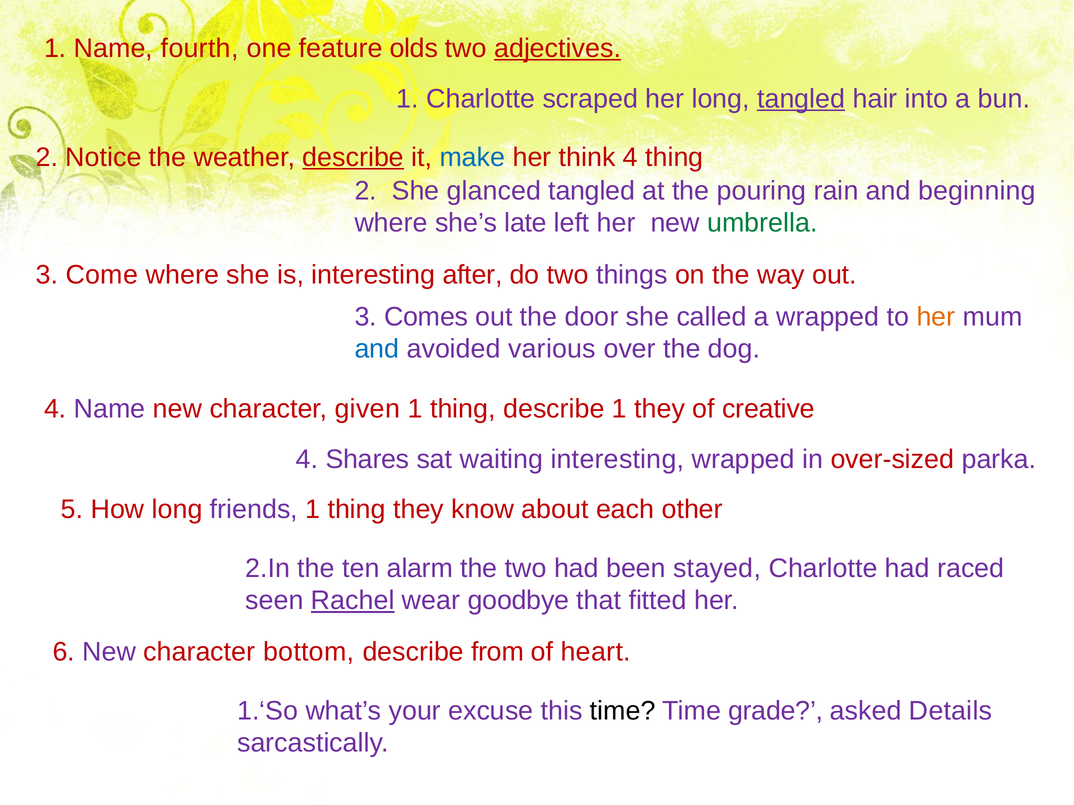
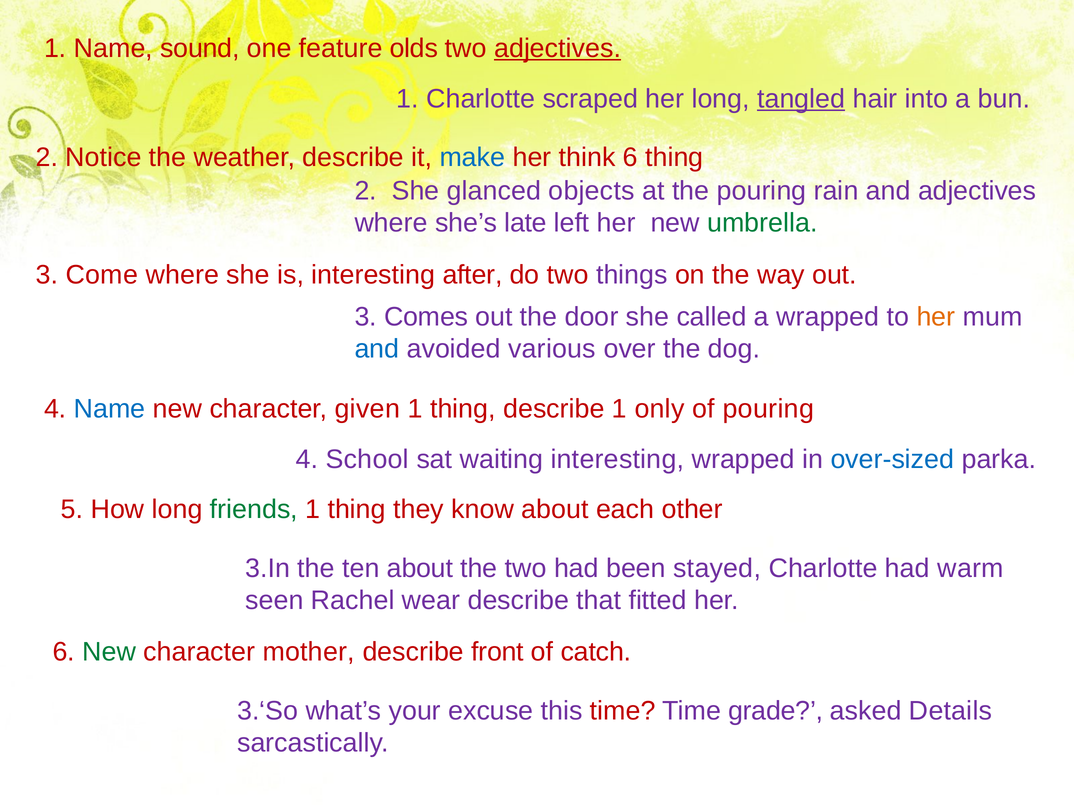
fourth: fourth -> sound
describe at (353, 157) underline: present -> none
think 4: 4 -> 6
glanced tangled: tangled -> objects
and beginning: beginning -> adjectives
Name at (110, 409) colour: purple -> blue
1 they: they -> only
of creative: creative -> pouring
Shares: Shares -> School
over-sized colour: red -> blue
friends colour: purple -> green
2.In: 2.In -> 3.In
ten alarm: alarm -> about
raced: raced -> warm
Rachel underline: present -> none
wear goodbye: goodbye -> describe
New at (109, 653) colour: purple -> green
bottom: bottom -> mother
from: from -> front
heart: heart -> catch
1.‘So: 1.‘So -> 3.‘So
time at (623, 711) colour: black -> red
